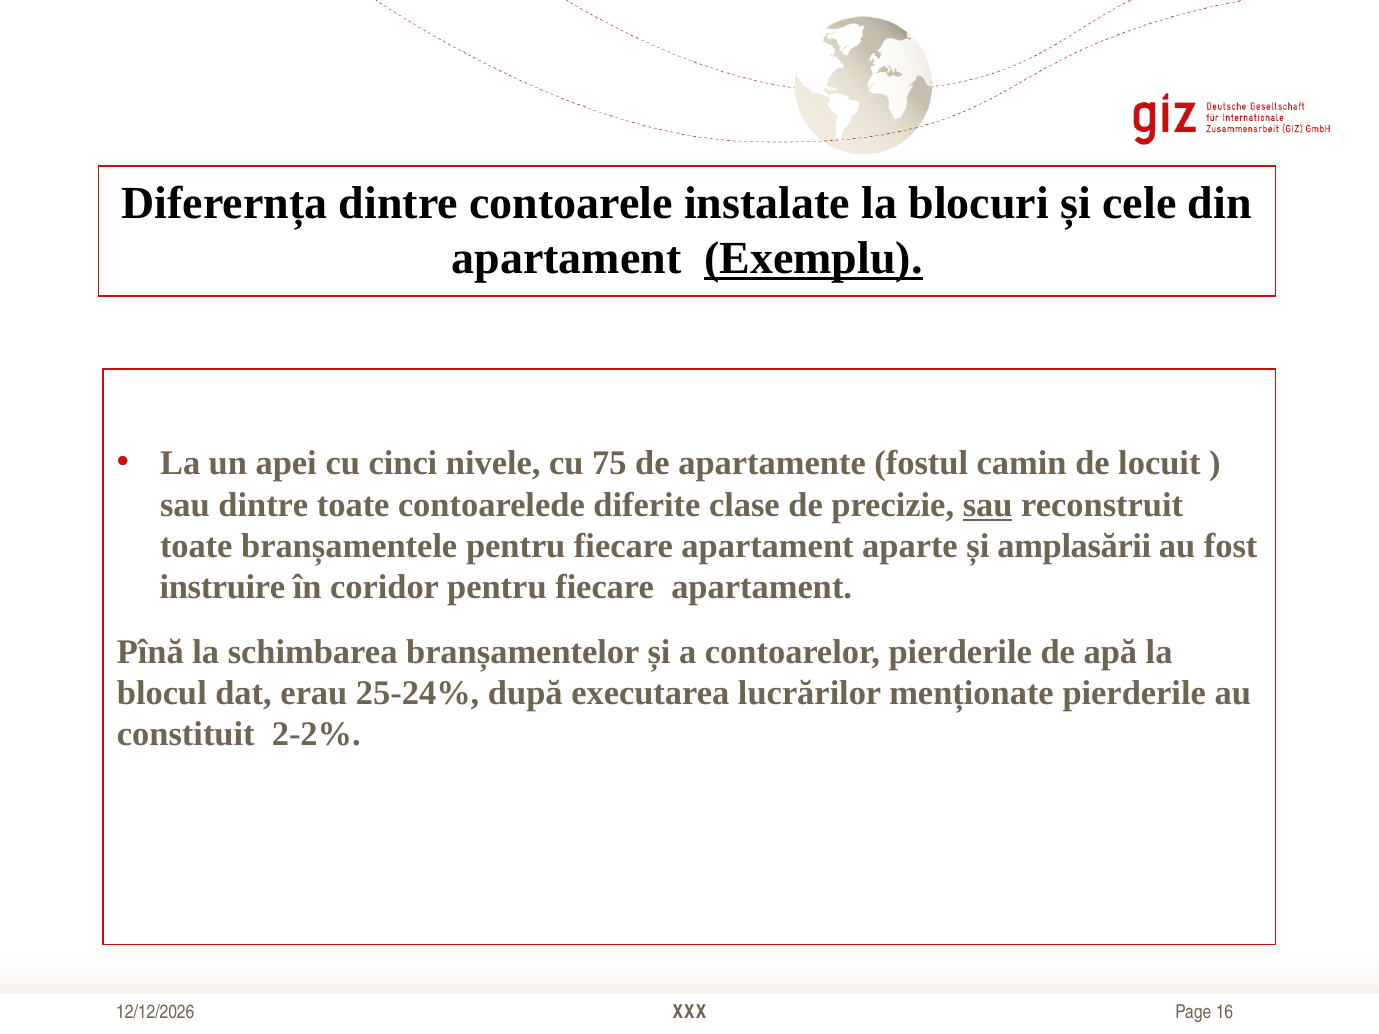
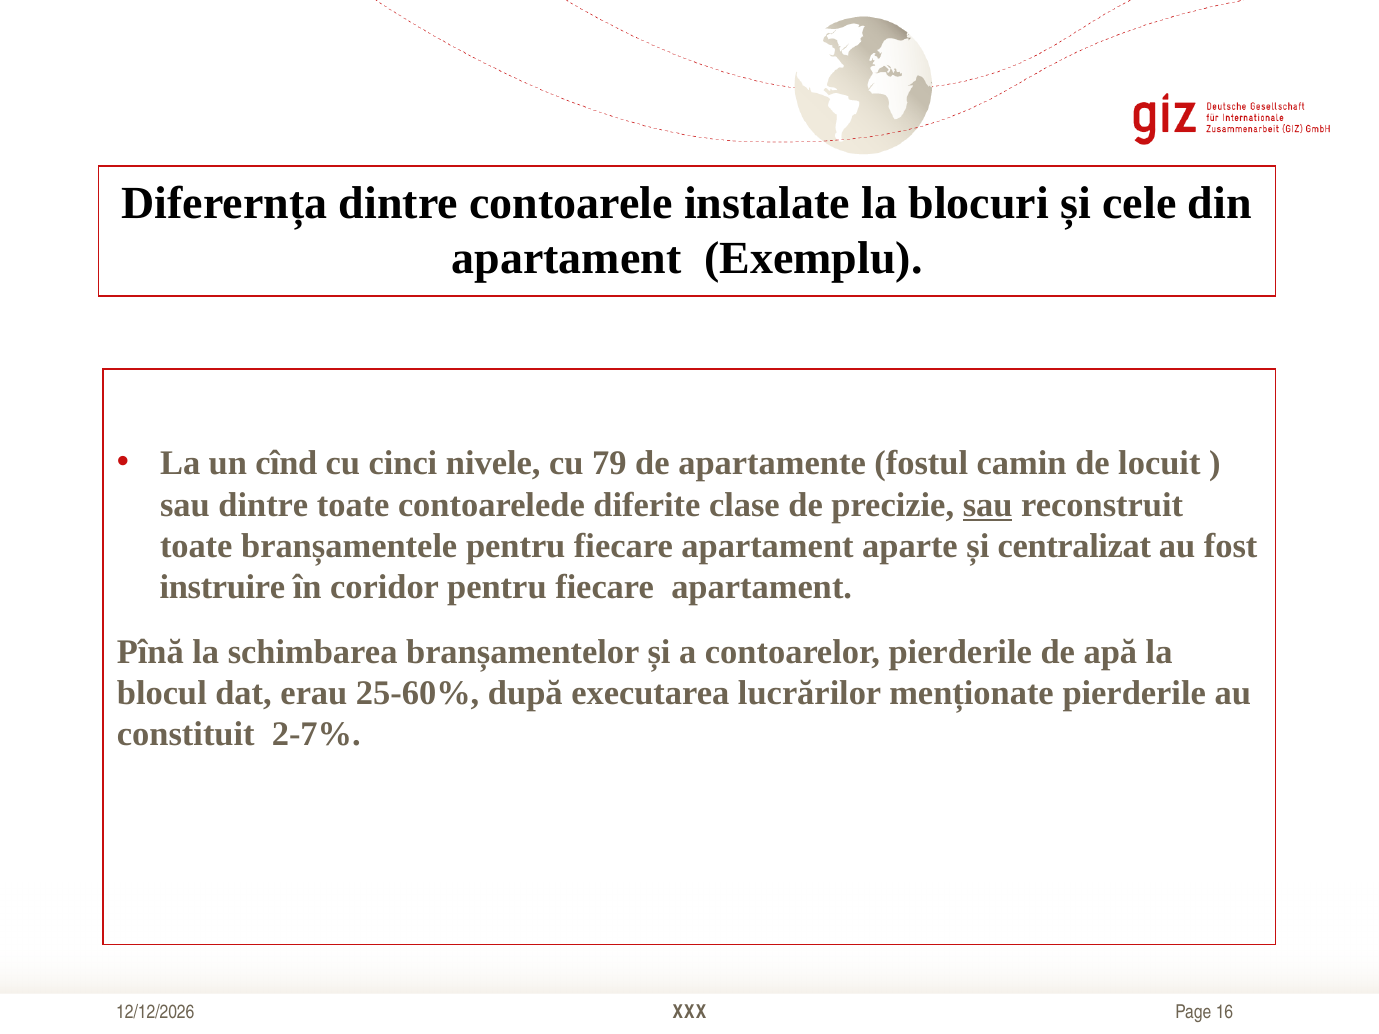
Exemplu underline: present -> none
apei: apei -> cînd
75: 75 -> 79
amplasării: amplasării -> centralizat
25-24%: 25-24% -> 25-60%
2-2%: 2-2% -> 2-7%
